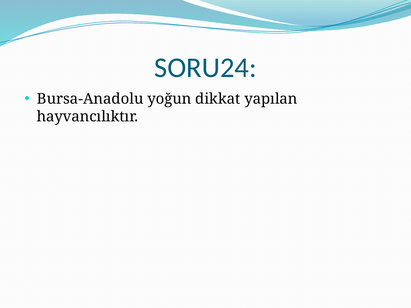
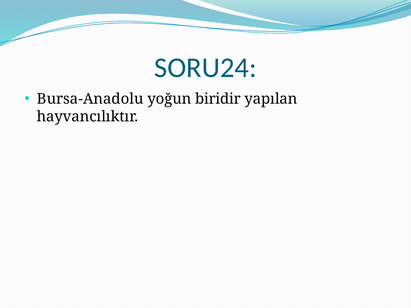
dikkat: dikkat -> biridir
